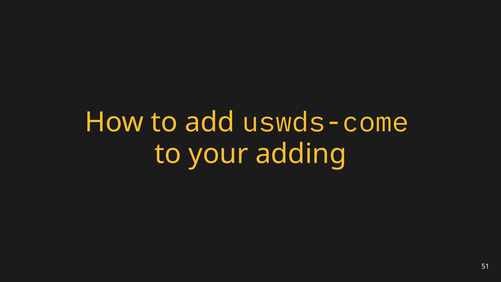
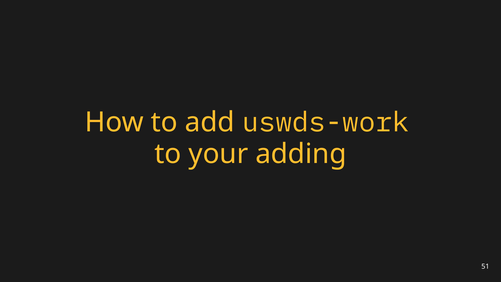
uswds-come: uswds-come -> uswds-work
